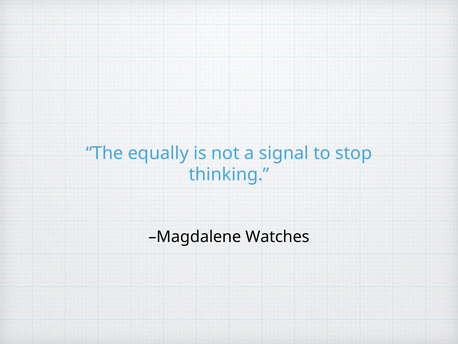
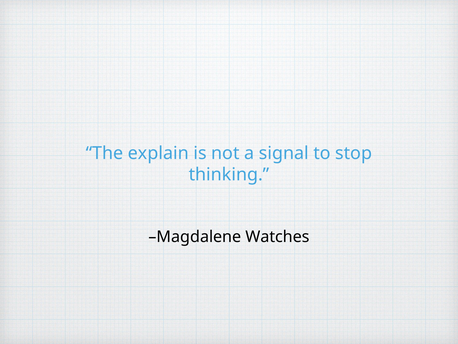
equally: equally -> explain
